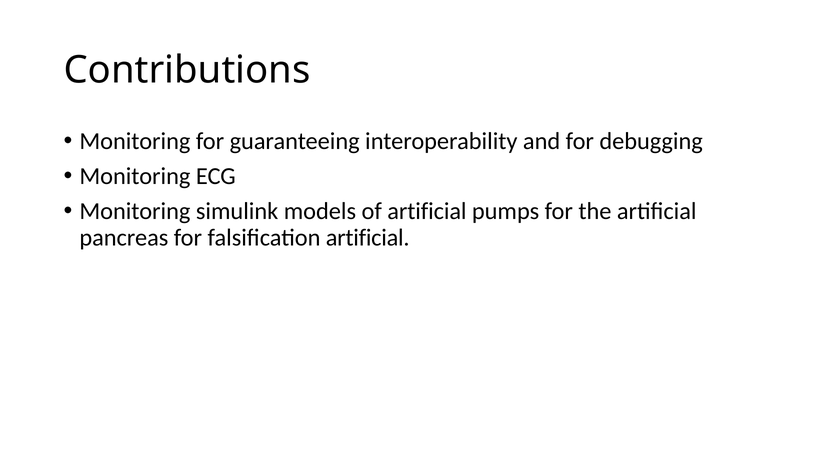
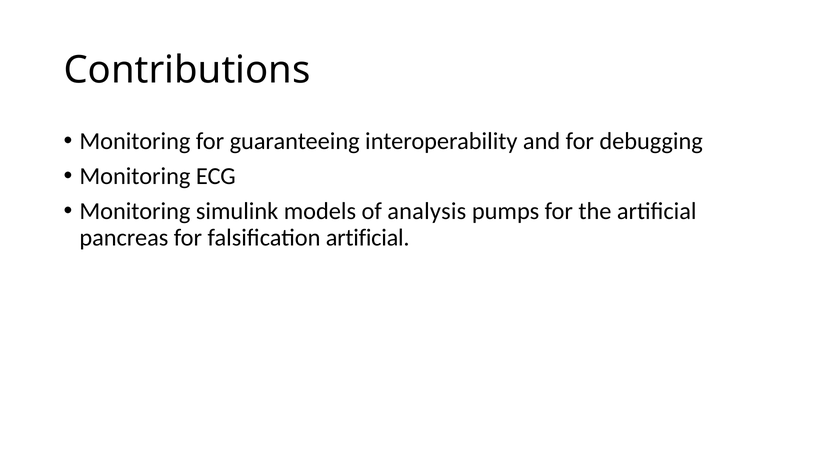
of artificial: artificial -> analysis
